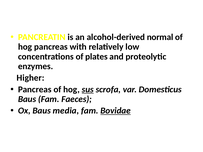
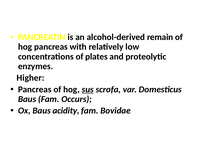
normal: normal -> remain
Faeces: Faeces -> Occurs
media: media -> acidity
Bovidae underline: present -> none
